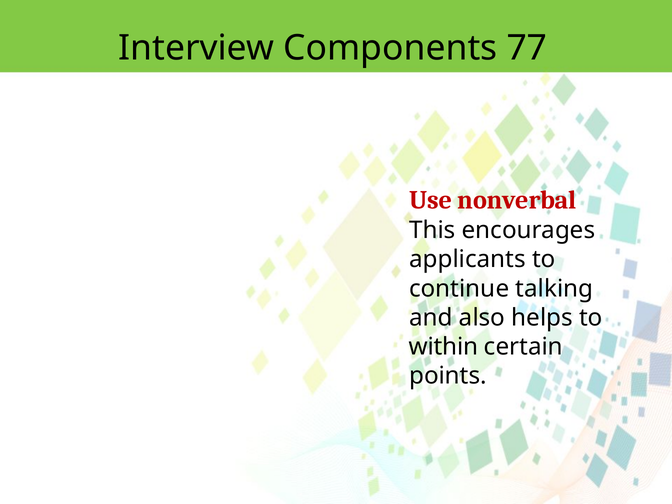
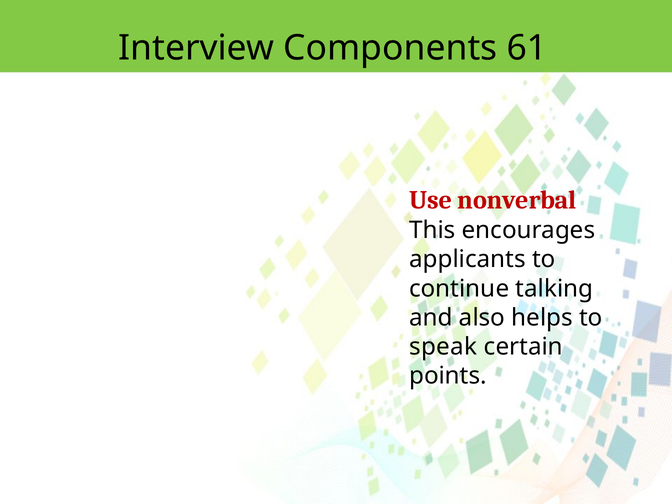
77: 77 -> 61
within: within -> speak
